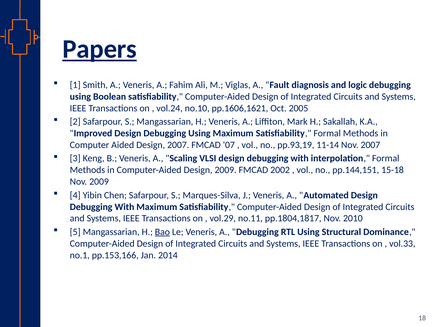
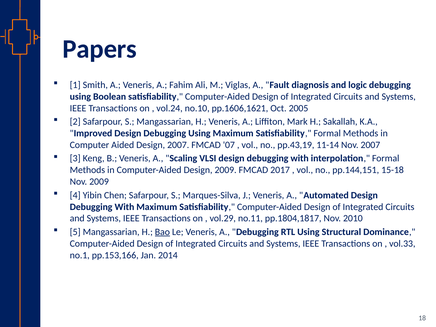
Papers underline: present -> none
pp.93,19: pp.93,19 -> pp.43,19
2002: 2002 -> 2017
